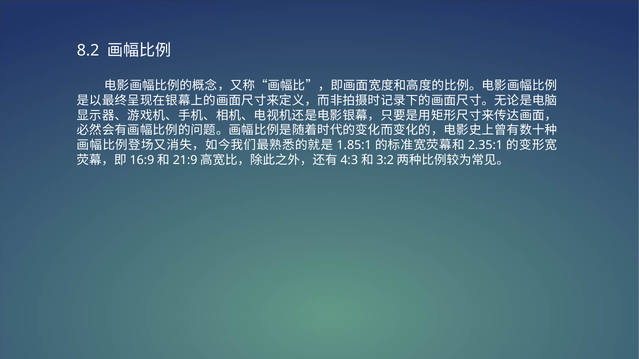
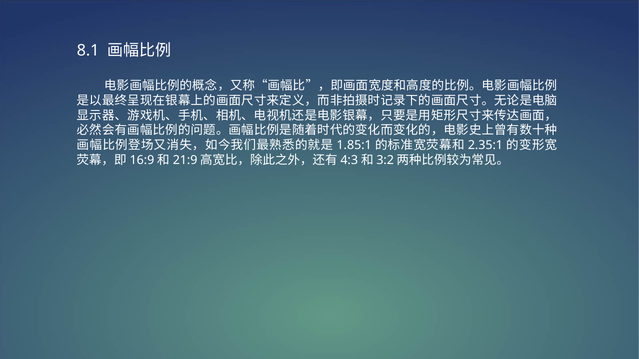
8.2: 8.2 -> 8.1
